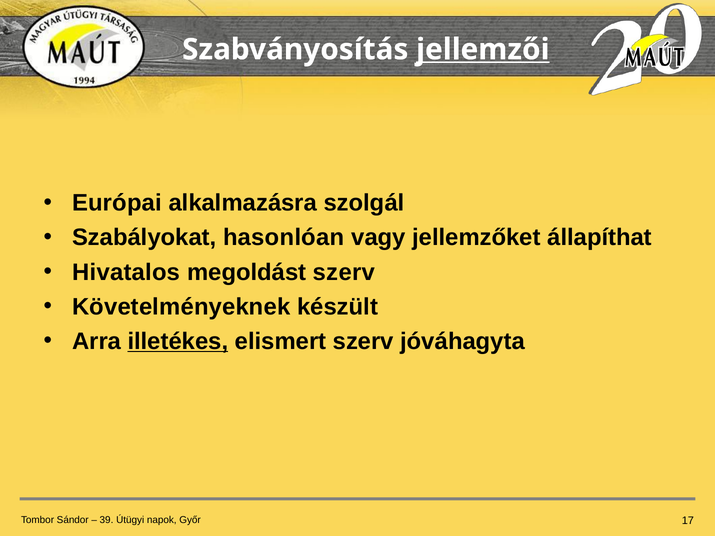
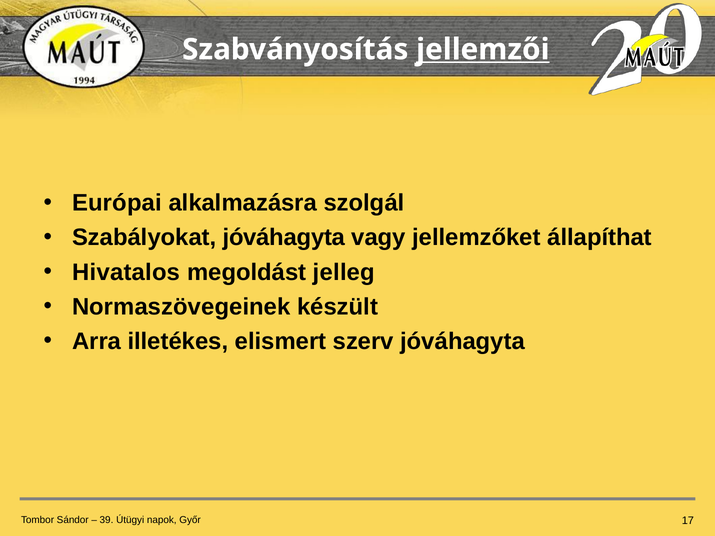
Szabályokat hasonlóan: hasonlóan -> jóváhagyta
megoldást szerv: szerv -> jelleg
Követelményeknek: Követelményeknek -> Normaszövegeinek
illetékes underline: present -> none
